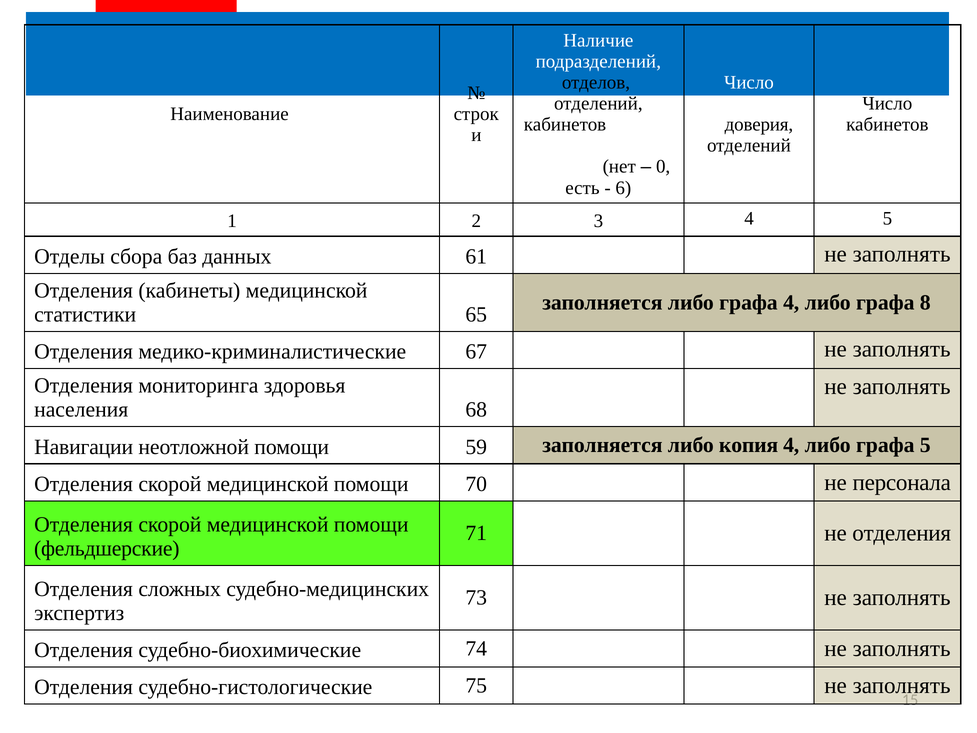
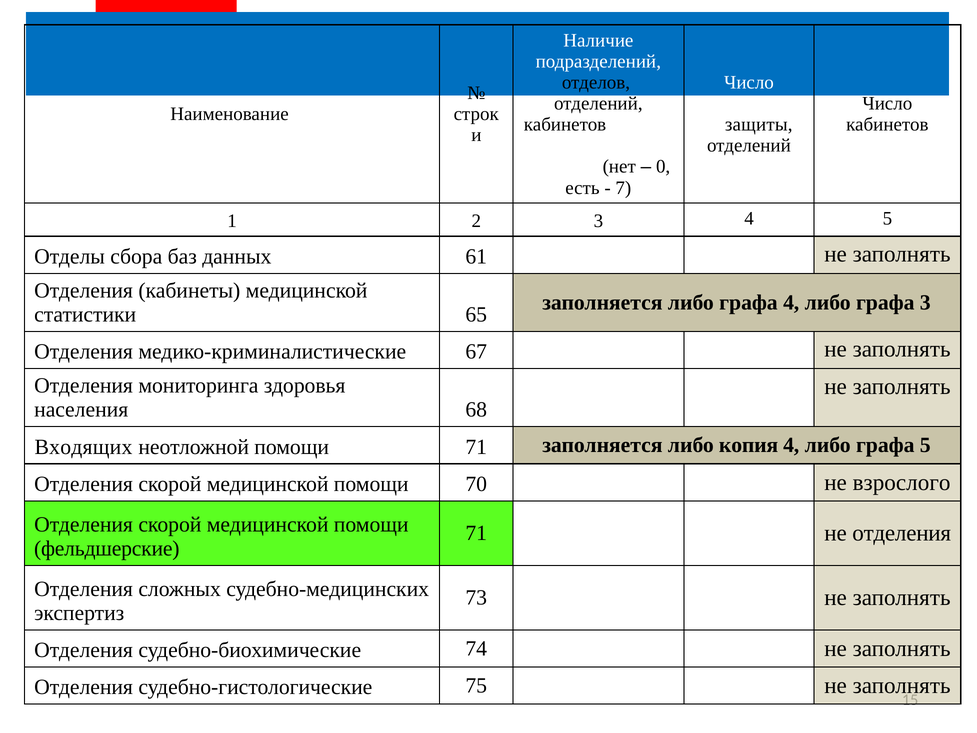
доверия: доверия -> защиты
6: 6 -> 7
графа 8: 8 -> 3
Навигации: Навигации -> Входящих
помощи 59: 59 -> 71
персонала: персонала -> взрослого
